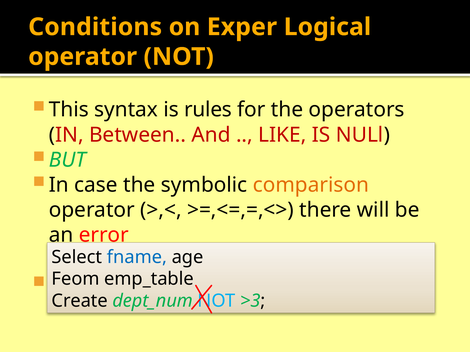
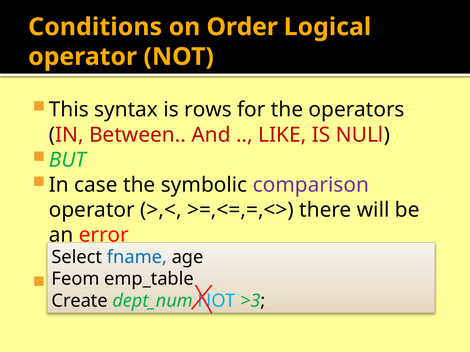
Exper: Exper -> Order
rules: rules -> rows
comparison colour: orange -> purple
